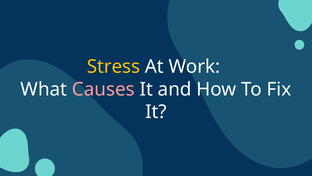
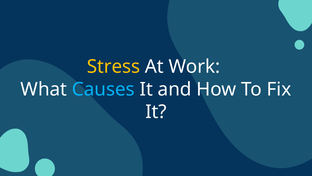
Causes colour: pink -> light blue
